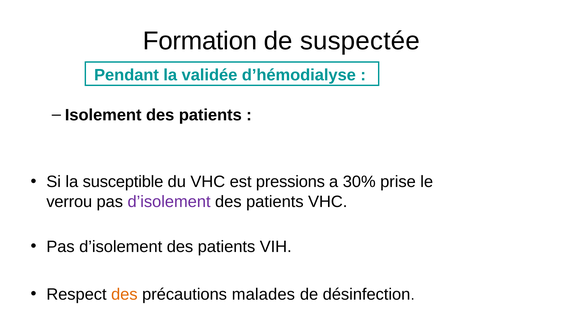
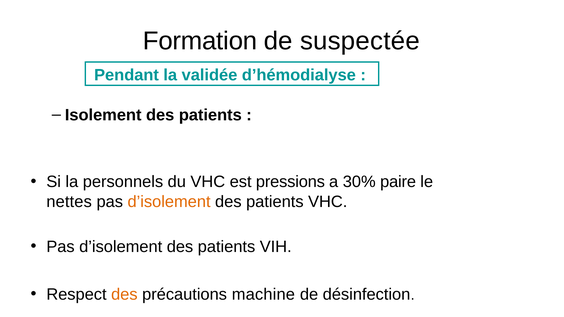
susceptible: susceptible -> personnels
prise: prise -> paire
verrou: verrou -> nettes
d’isolement at (169, 202) colour: purple -> orange
malades: malades -> machine
